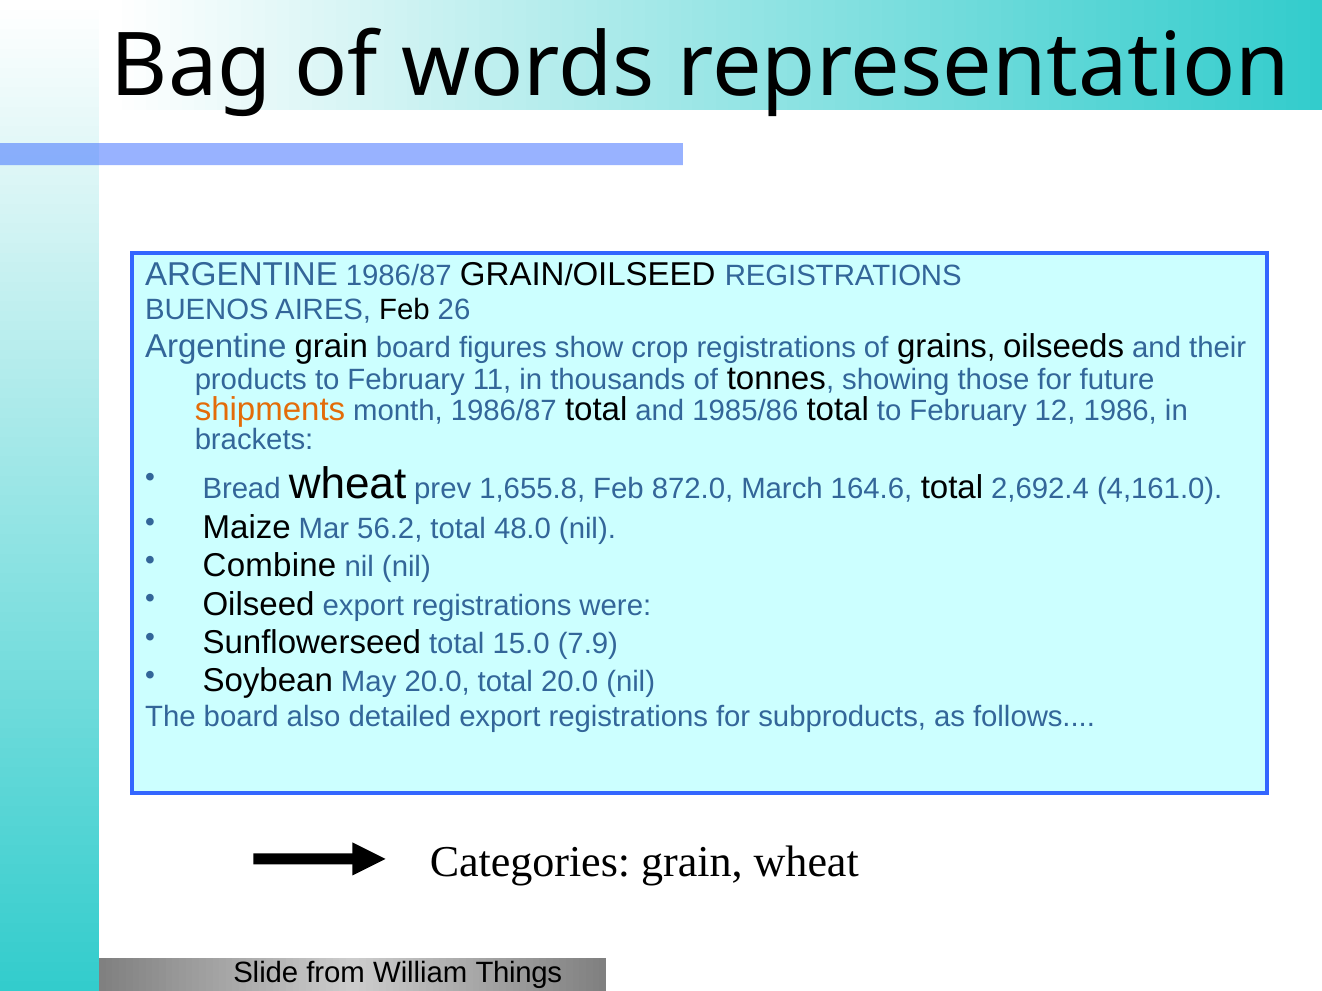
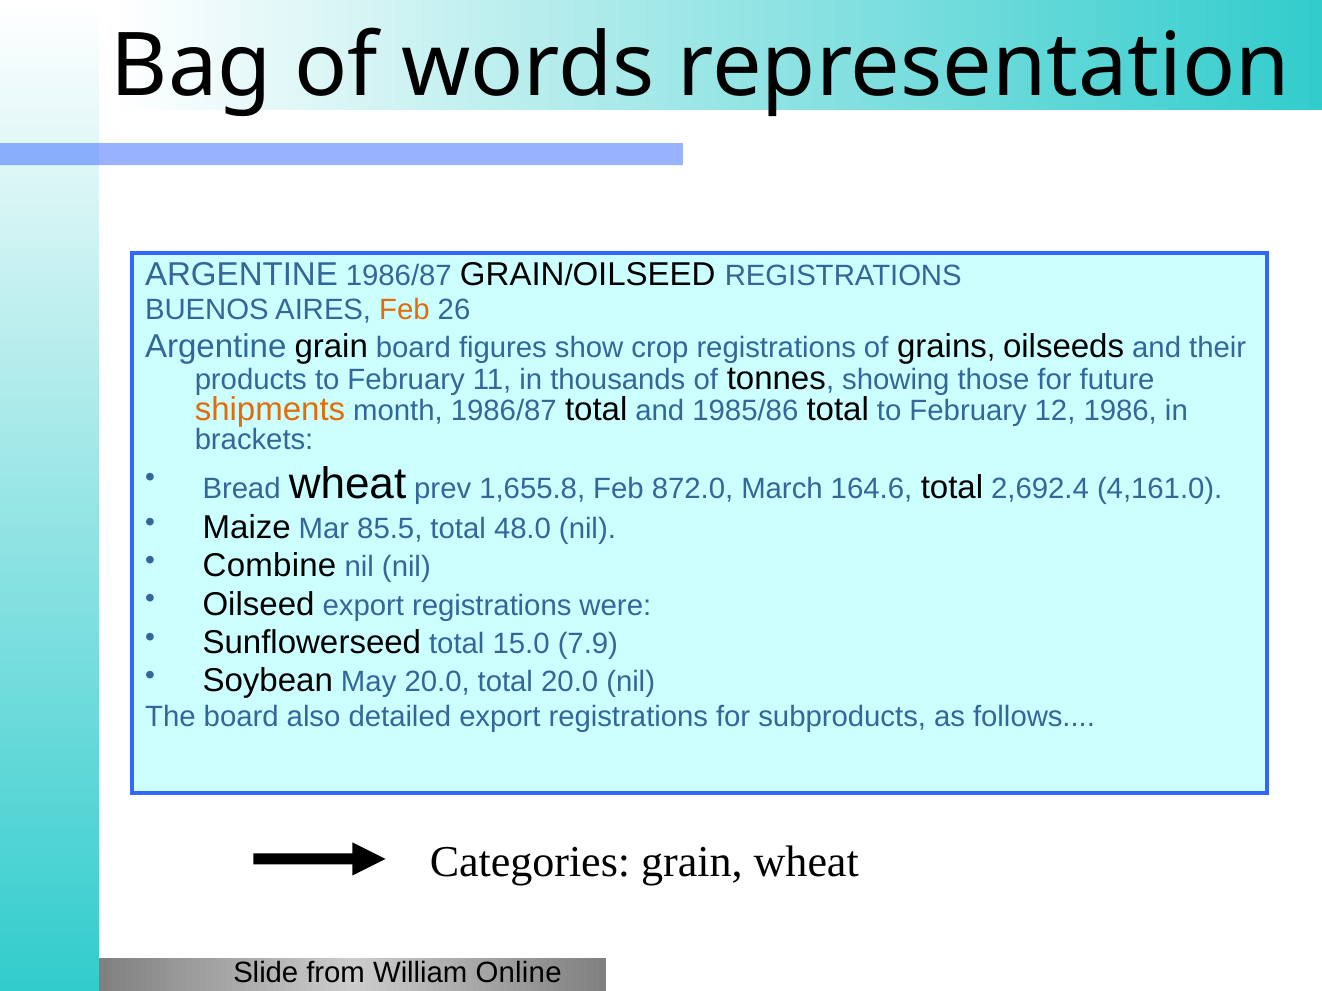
Feb at (404, 310) colour: black -> orange
56.2: 56.2 -> 85.5
Things: Things -> Online
